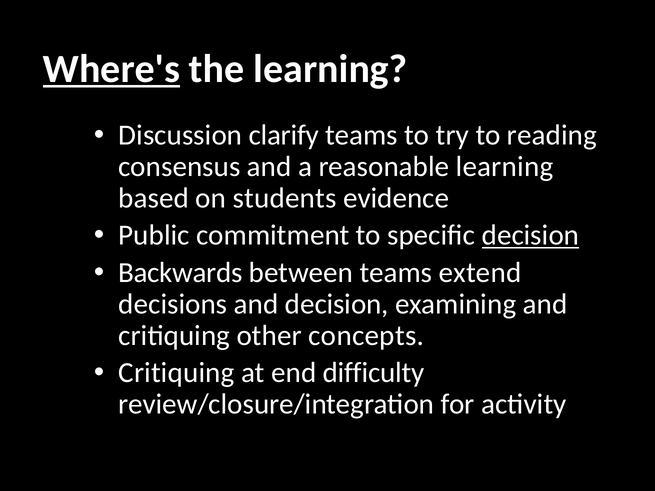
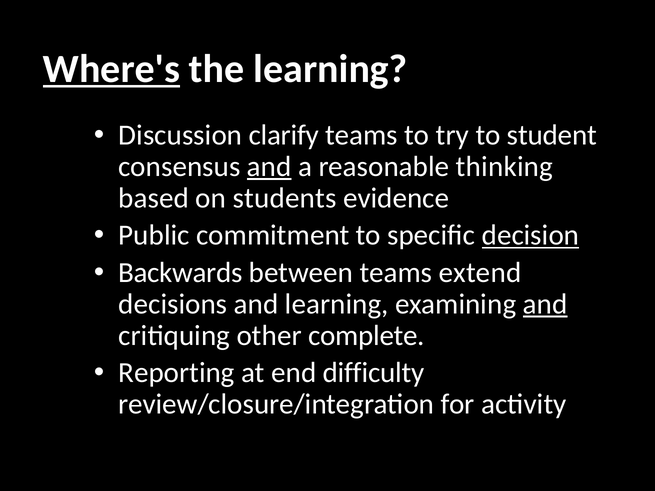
reading: reading -> student
and at (269, 167) underline: none -> present
reasonable learning: learning -> thinking
and decision: decision -> learning
and at (545, 304) underline: none -> present
concepts: concepts -> complete
Critiquing at (176, 373): Critiquing -> Reporting
